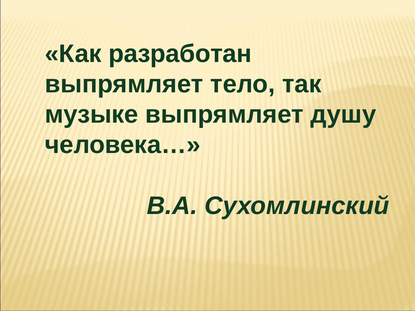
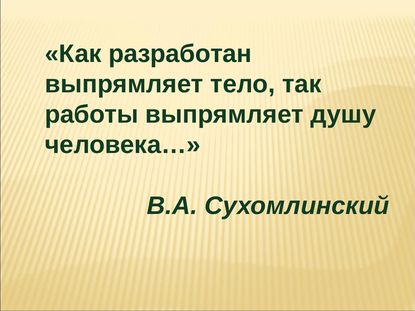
музыке: музыке -> работы
